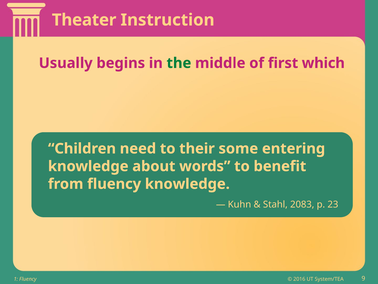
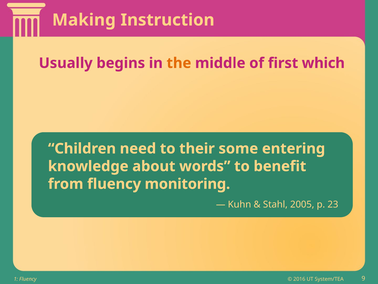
Theater: Theater -> Making
the colour: green -> orange
fluency knowledge: knowledge -> monitoring
2083: 2083 -> 2005
